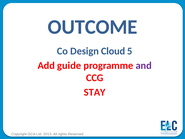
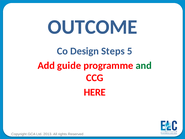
Cloud: Cloud -> Steps
and colour: purple -> green
STAY: STAY -> HERE
